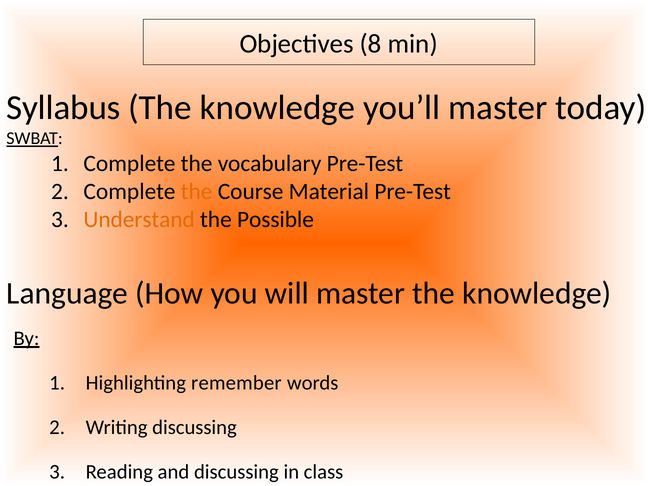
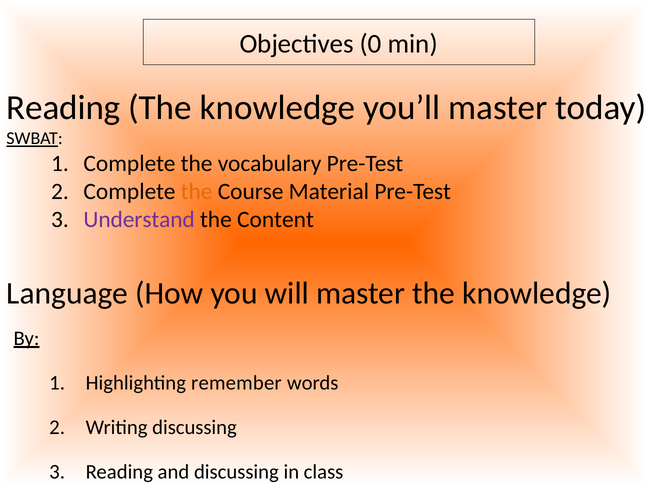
8: 8 -> 0
Syllabus at (63, 108): Syllabus -> Reading
Understand colour: orange -> purple
Possible: Possible -> Content
